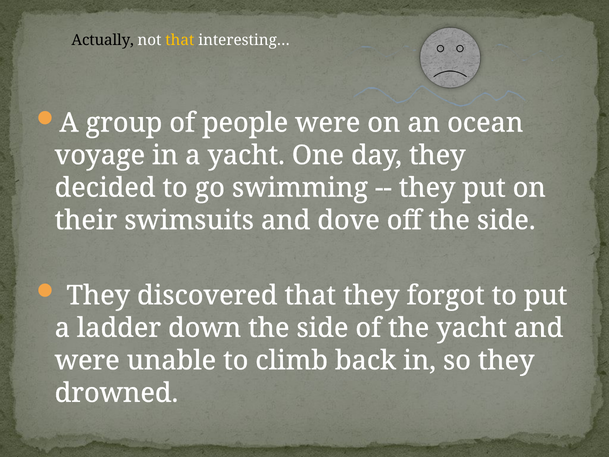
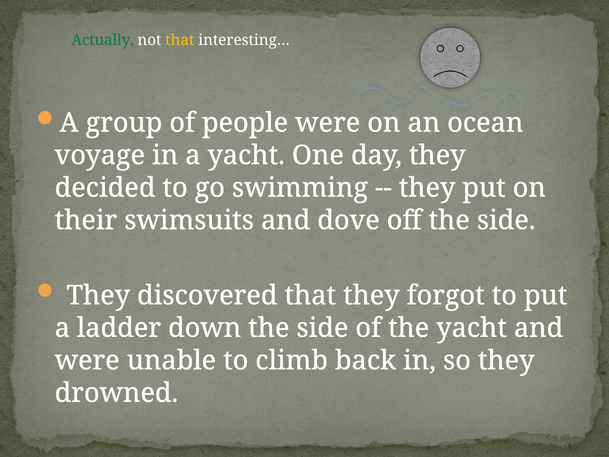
Actually colour: black -> green
